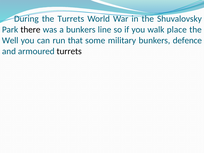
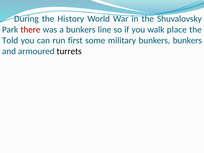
the Turrets: Turrets -> History
there colour: black -> red
Well: Well -> Told
that: that -> first
bunkers defence: defence -> bunkers
